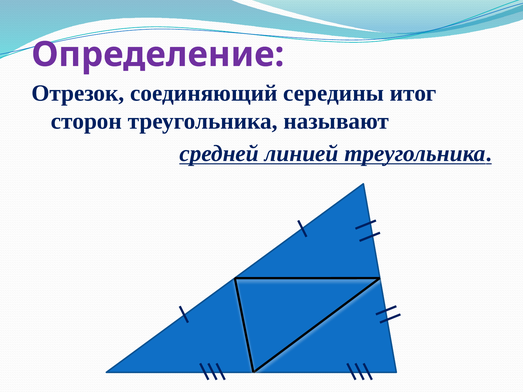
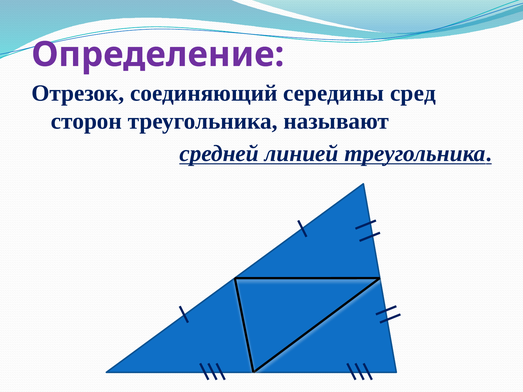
итог: итог -> сред
